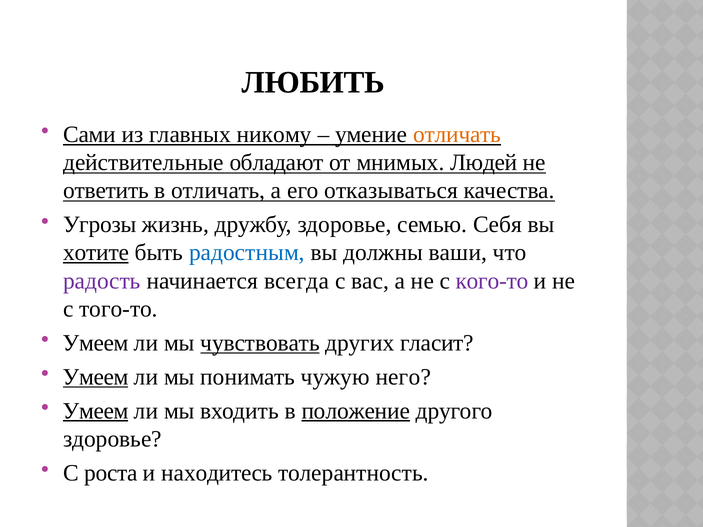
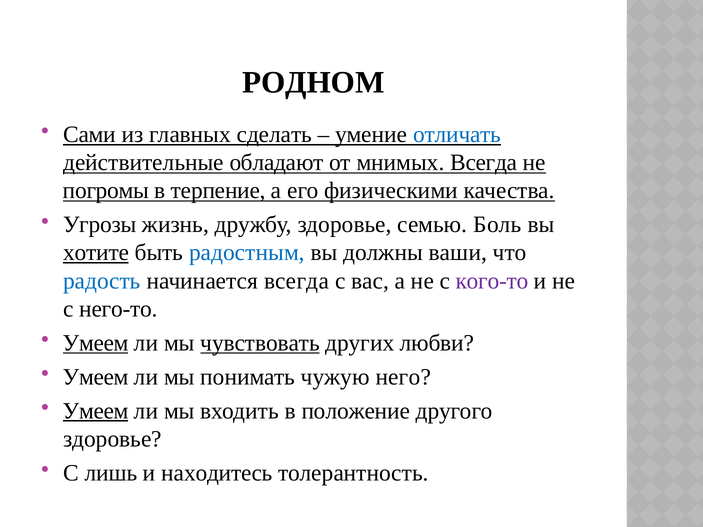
ЛЮБИТЬ: ЛЮБИТЬ -> РОДНОМ
никому: никому -> сделать
отличать at (457, 134) colour: orange -> blue
мнимых Людей: Людей -> Всегда
ответить: ответить -> погромы
в отличать: отличать -> терпение
отказываться: отказываться -> физическими
Себя: Себя -> Боль
радость colour: purple -> blue
того-то: того-то -> него-то
Умеем at (96, 343) underline: none -> present
гласит: гласит -> любви
Умеем at (96, 377) underline: present -> none
положение underline: present -> none
роста: роста -> лишь
